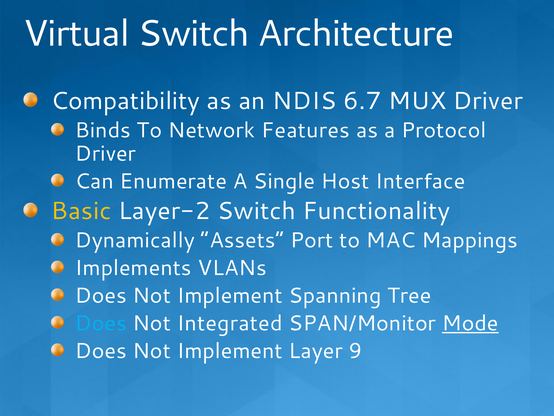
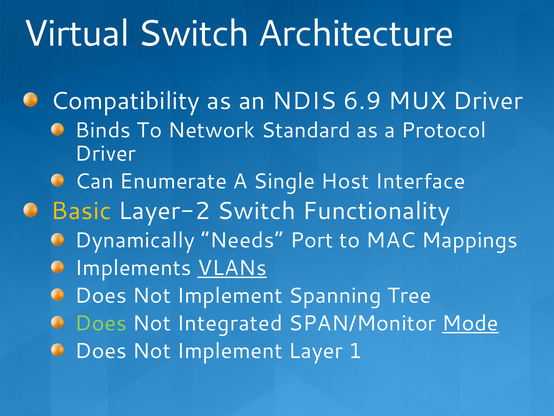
6.7: 6.7 -> 6.9
Features: Features -> Standard
Assets: Assets -> Needs
VLANs underline: none -> present
Does at (101, 323) colour: light blue -> light green
9: 9 -> 1
